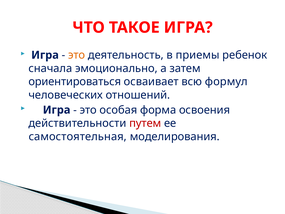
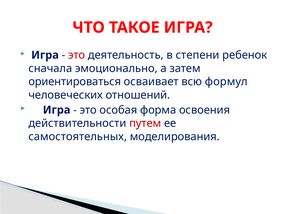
это at (77, 55) colour: orange -> red
приемы: приемы -> степени
самостоятельная: самостоятельная -> самостоятельных
